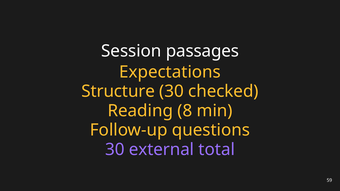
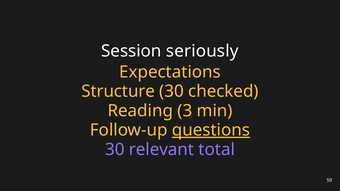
passages: passages -> seriously
8: 8 -> 3
questions underline: none -> present
external: external -> relevant
